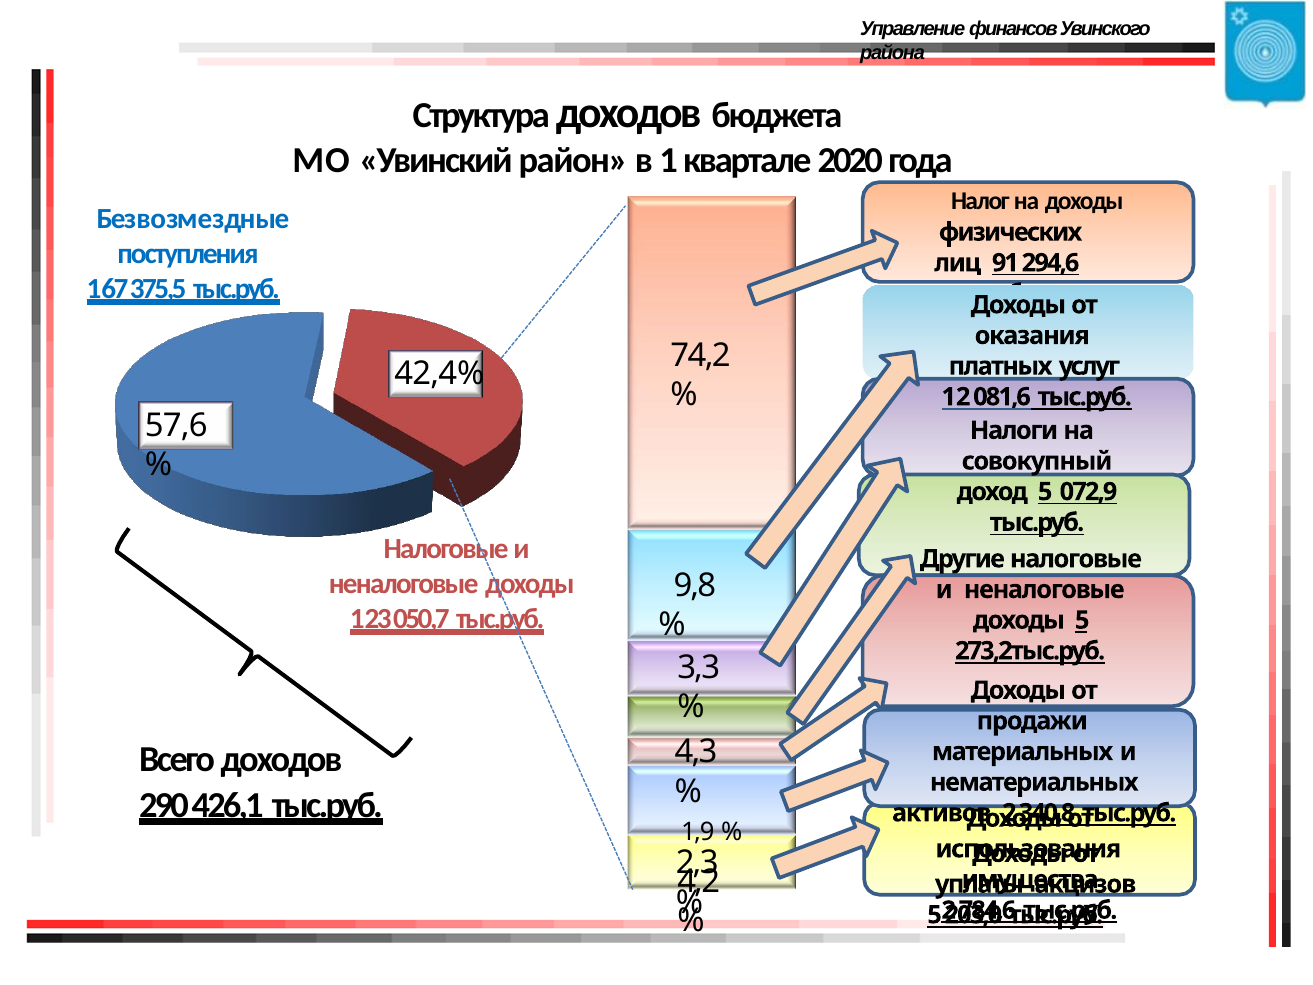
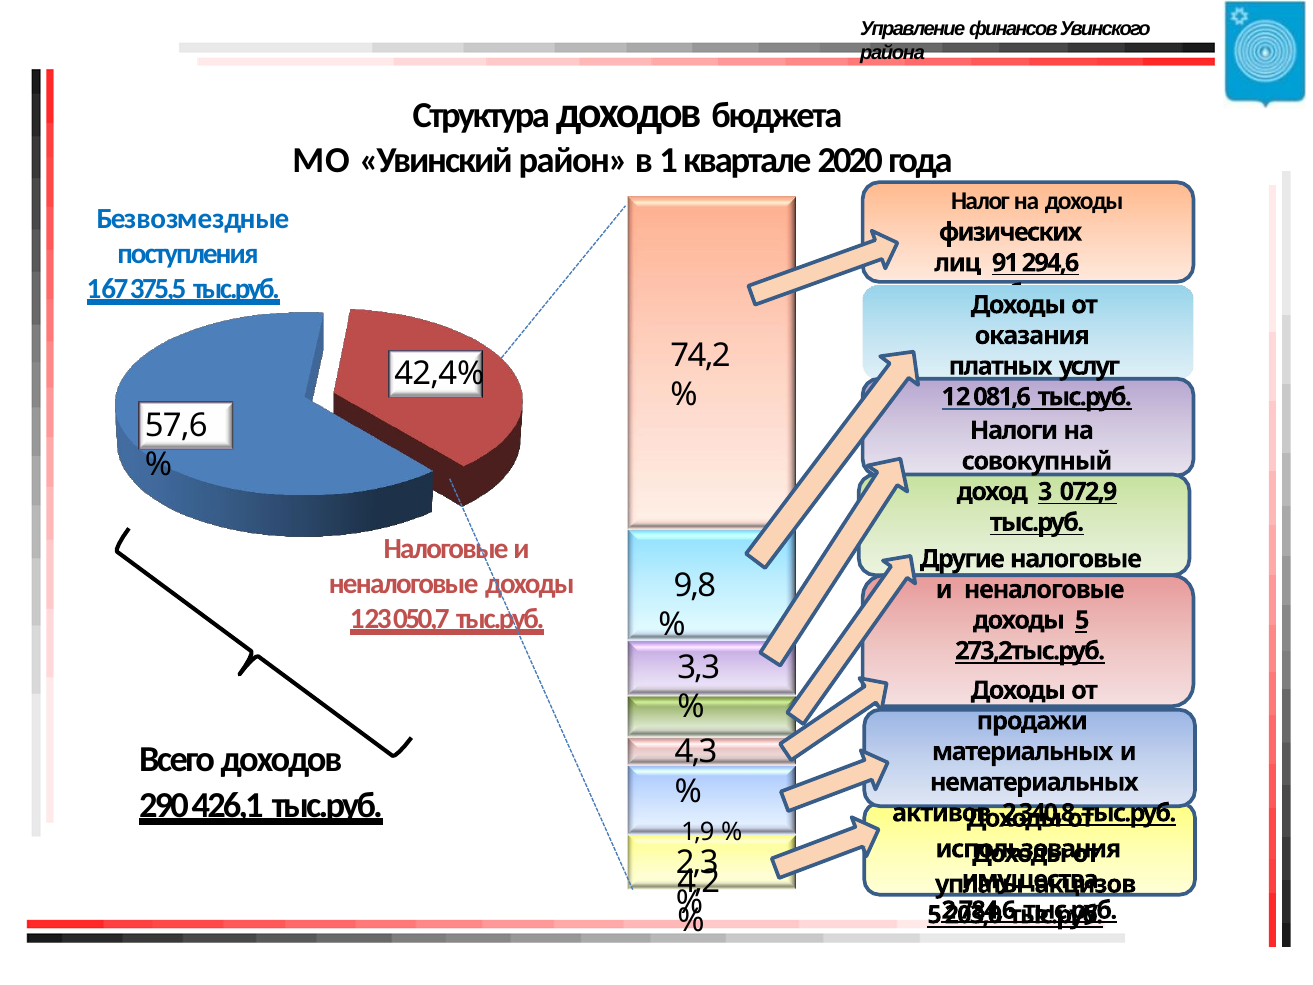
доход 5: 5 -> 3
